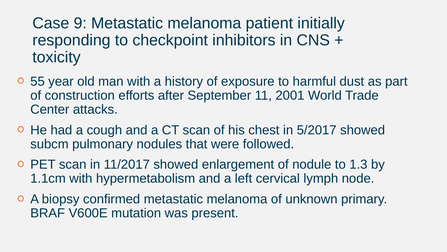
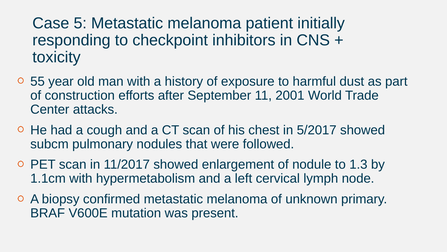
9: 9 -> 5
